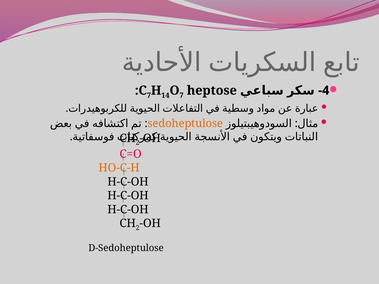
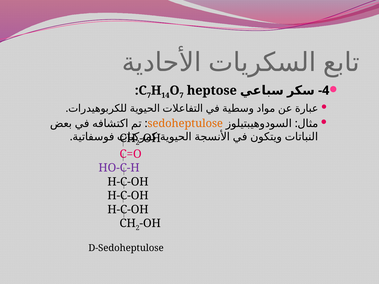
HO-C-H colour: orange -> purple
